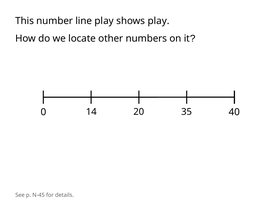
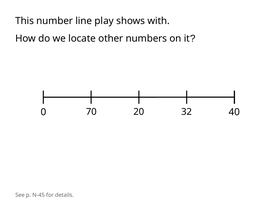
shows play: play -> with
14: 14 -> 70
35: 35 -> 32
